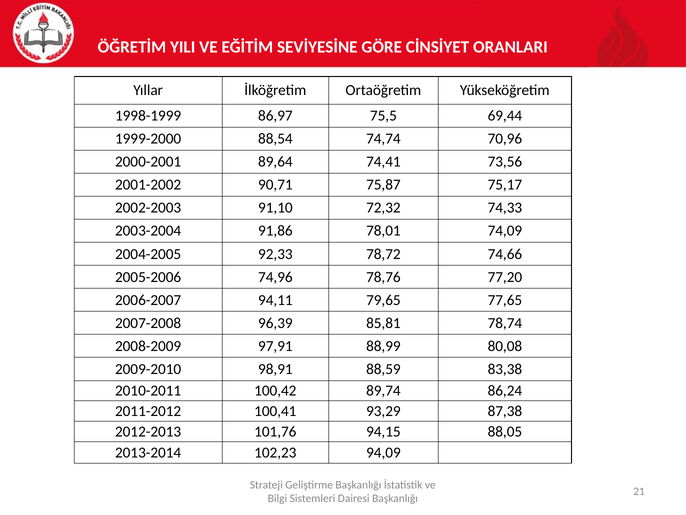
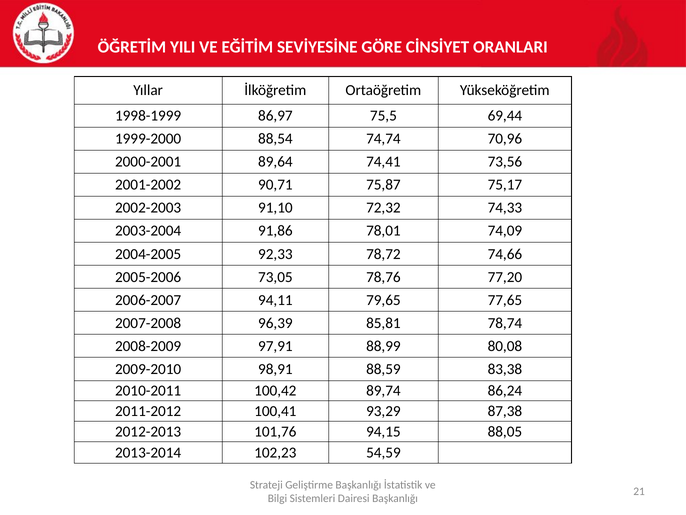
74,96: 74,96 -> 73,05
94,09: 94,09 -> 54,59
